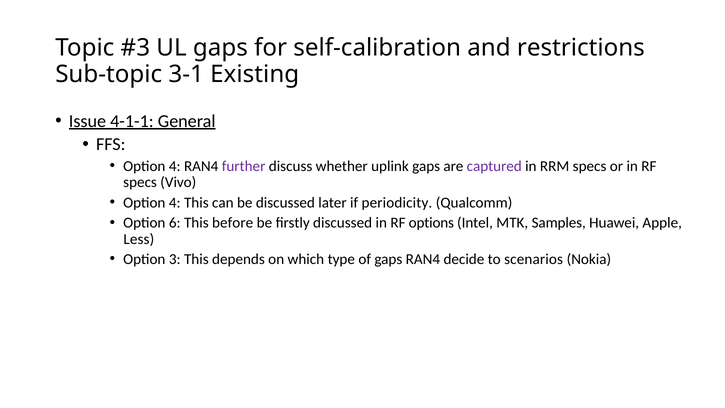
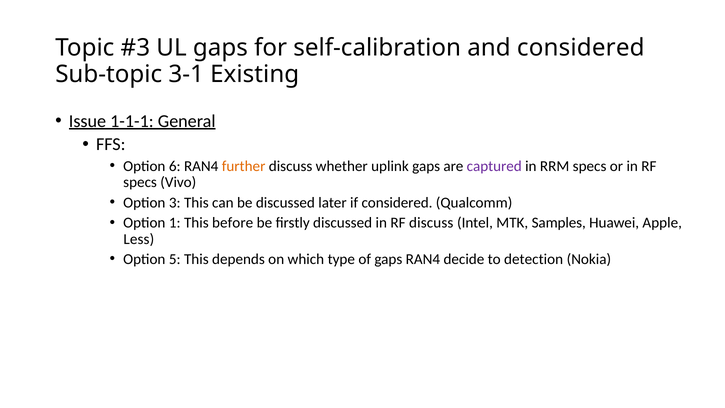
and restrictions: restrictions -> considered
4-1-1: 4-1-1 -> 1-1-1
4 at (175, 166): 4 -> 6
further colour: purple -> orange
4 at (175, 202): 4 -> 3
if periodicity: periodicity -> considered
6: 6 -> 1
RF options: options -> discuss
3: 3 -> 5
scenarios: scenarios -> detection
